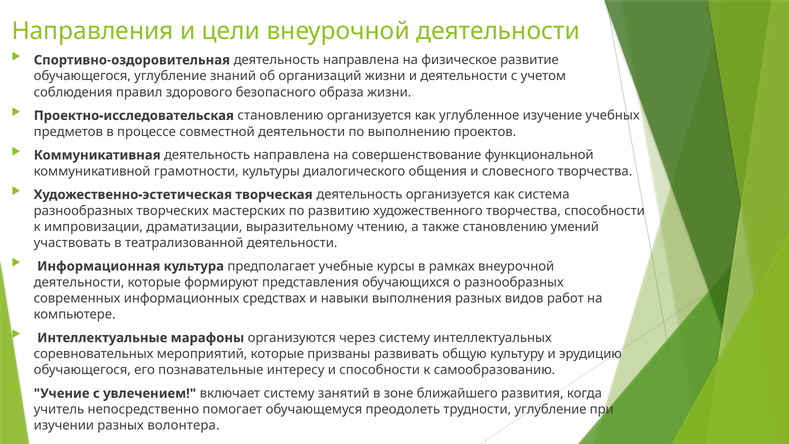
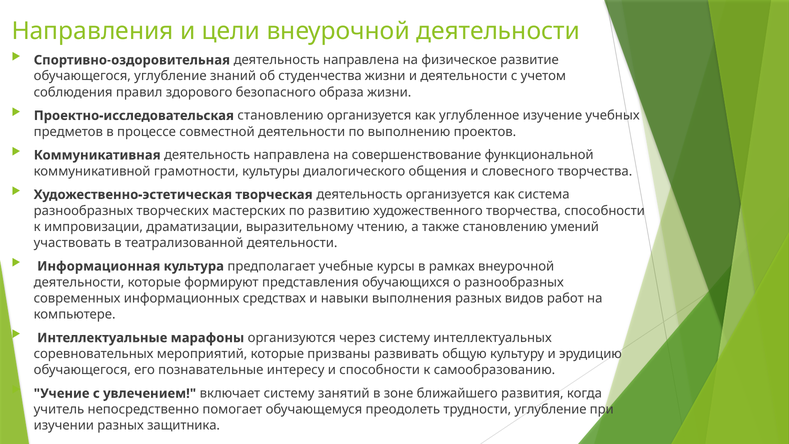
организаций: организаций -> студенчества
волонтера: волонтера -> защитника
